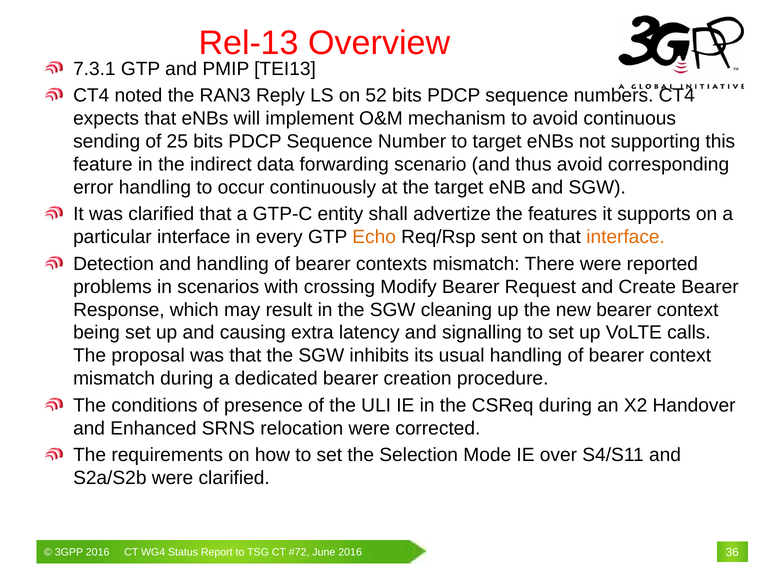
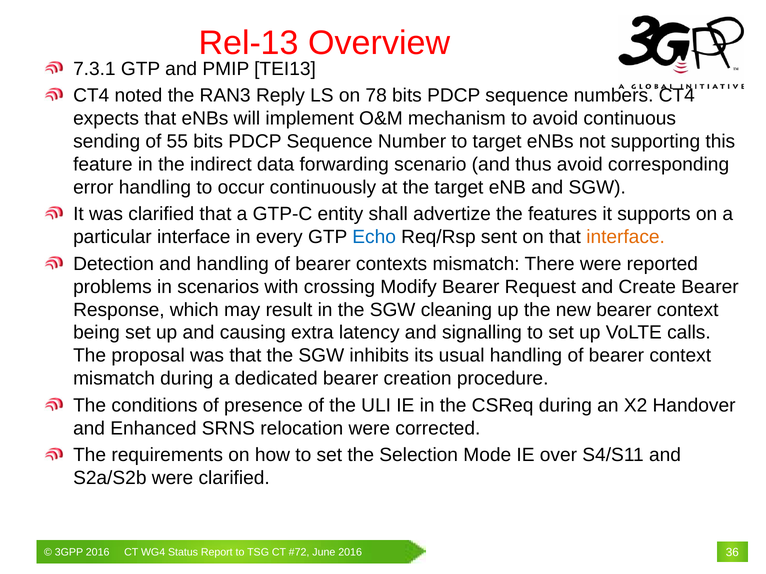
52: 52 -> 78
25: 25 -> 55
Echo colour: orange -> blue
